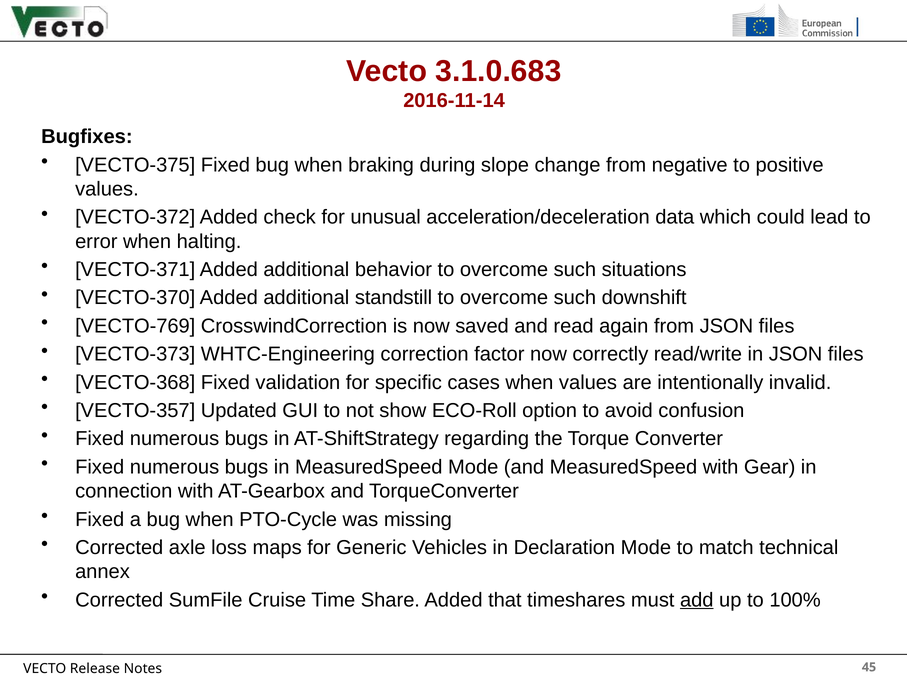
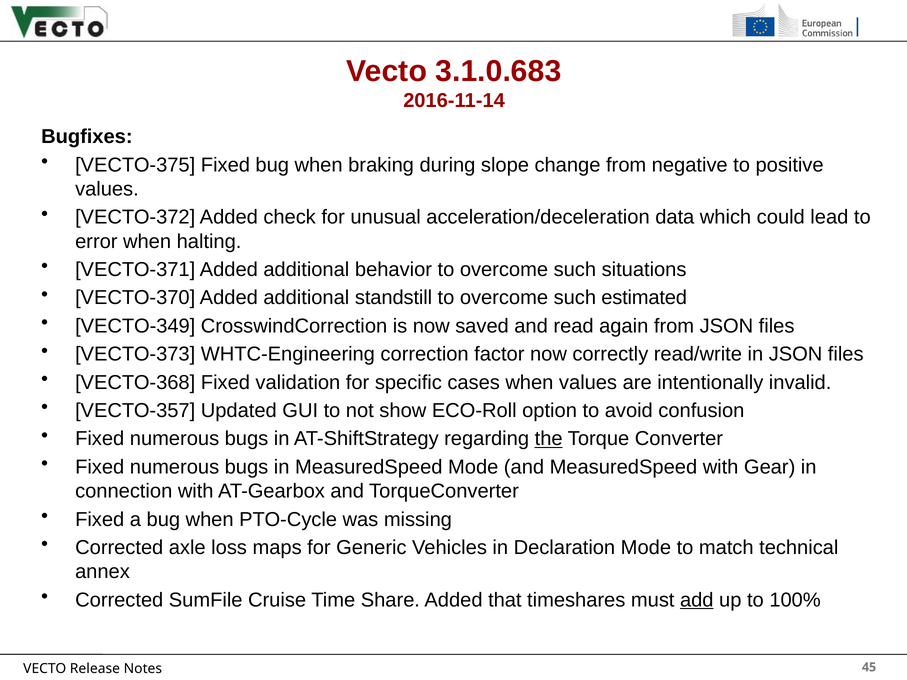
downshift: downshift -> estimated
VECTO-769: VECTO-769 -> VECTO-349
the underline: none -> present
